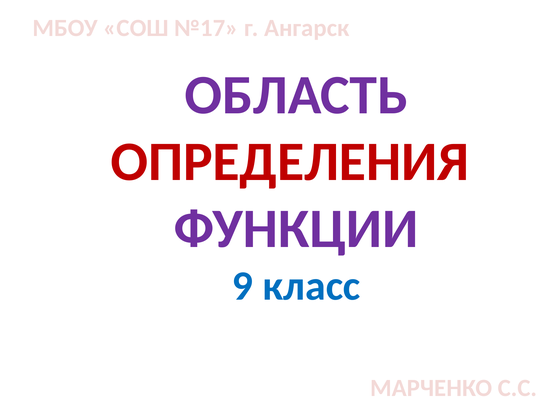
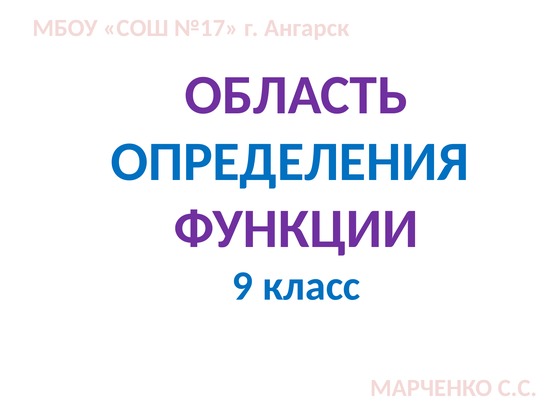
ОПРЕДЕЛЕНИЯ colour: red -> blue
